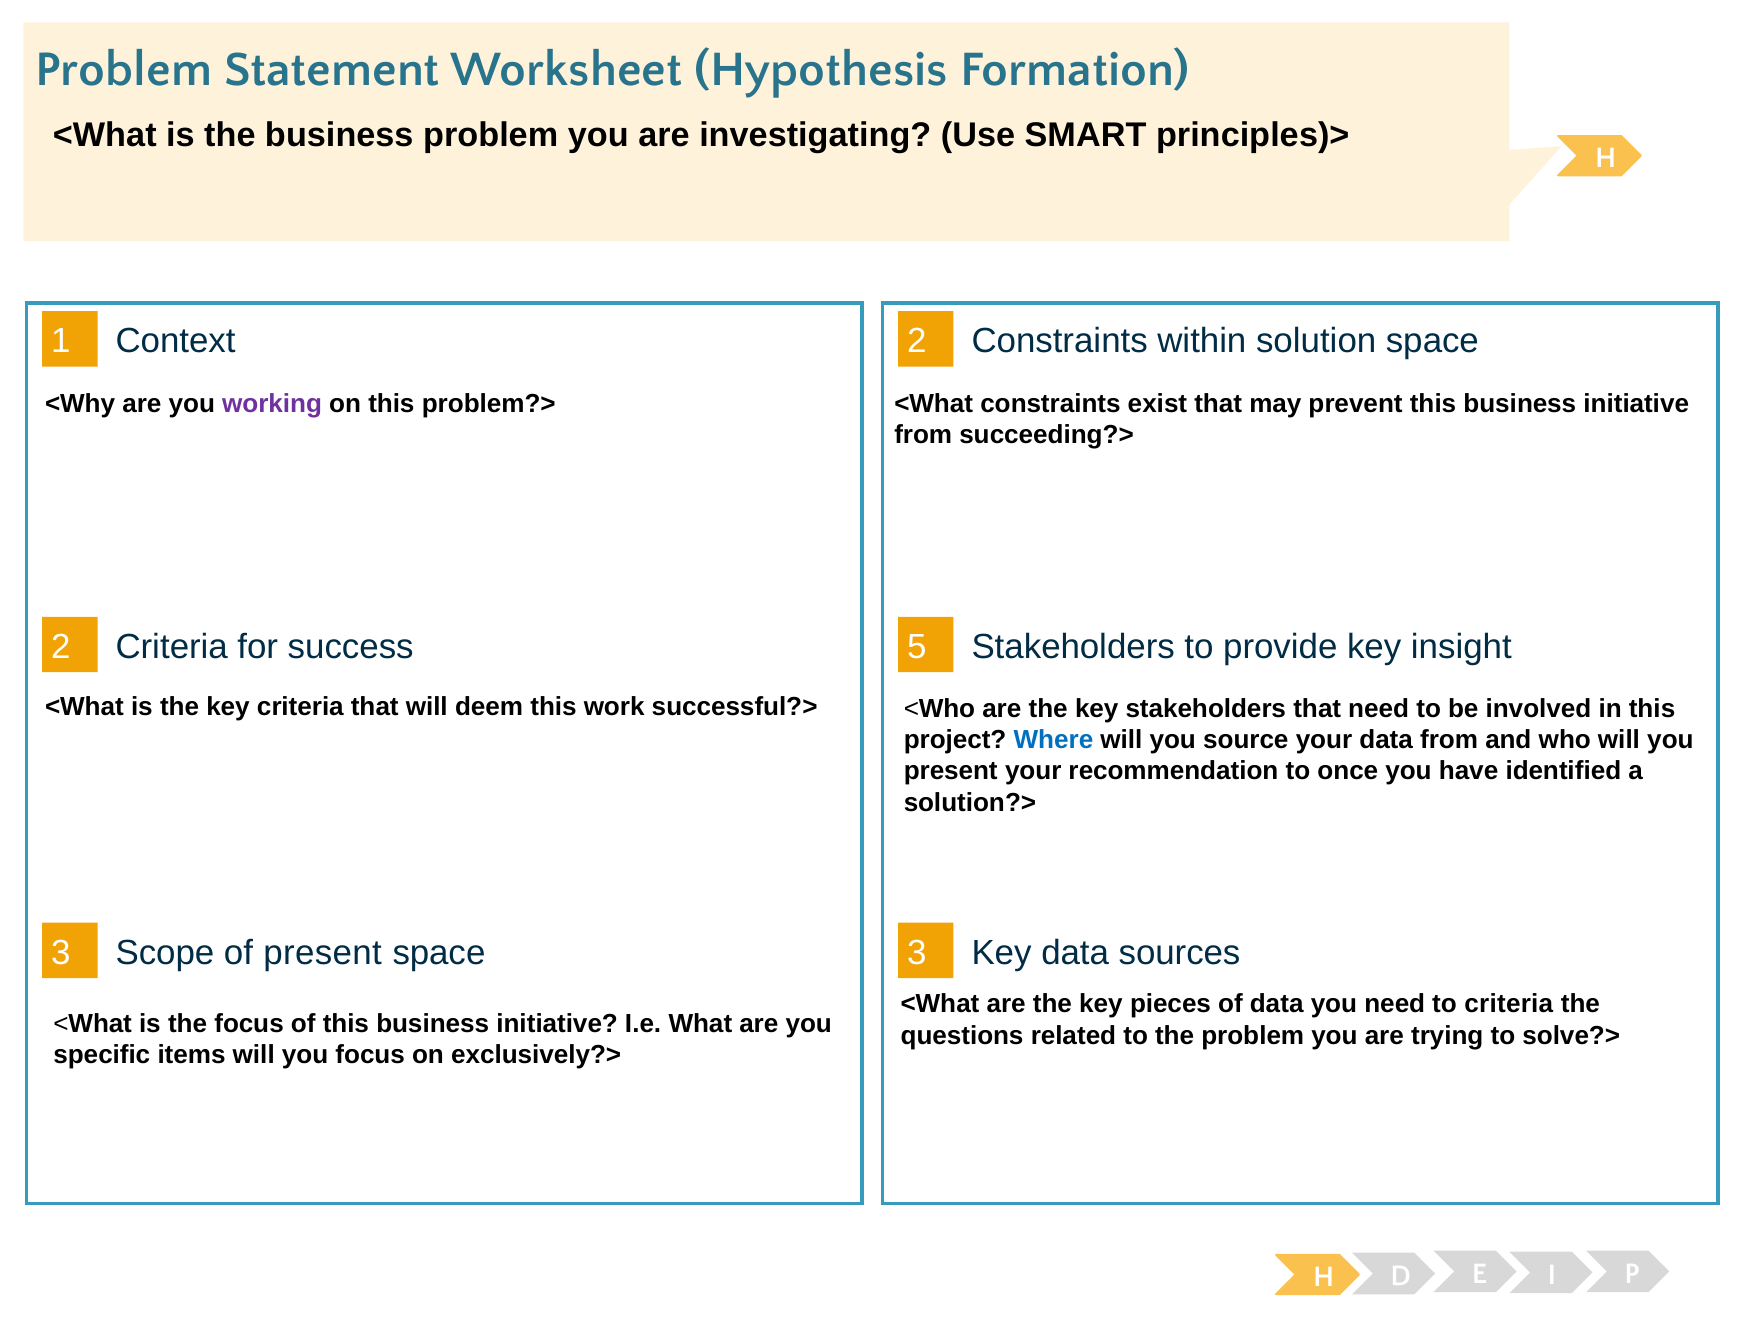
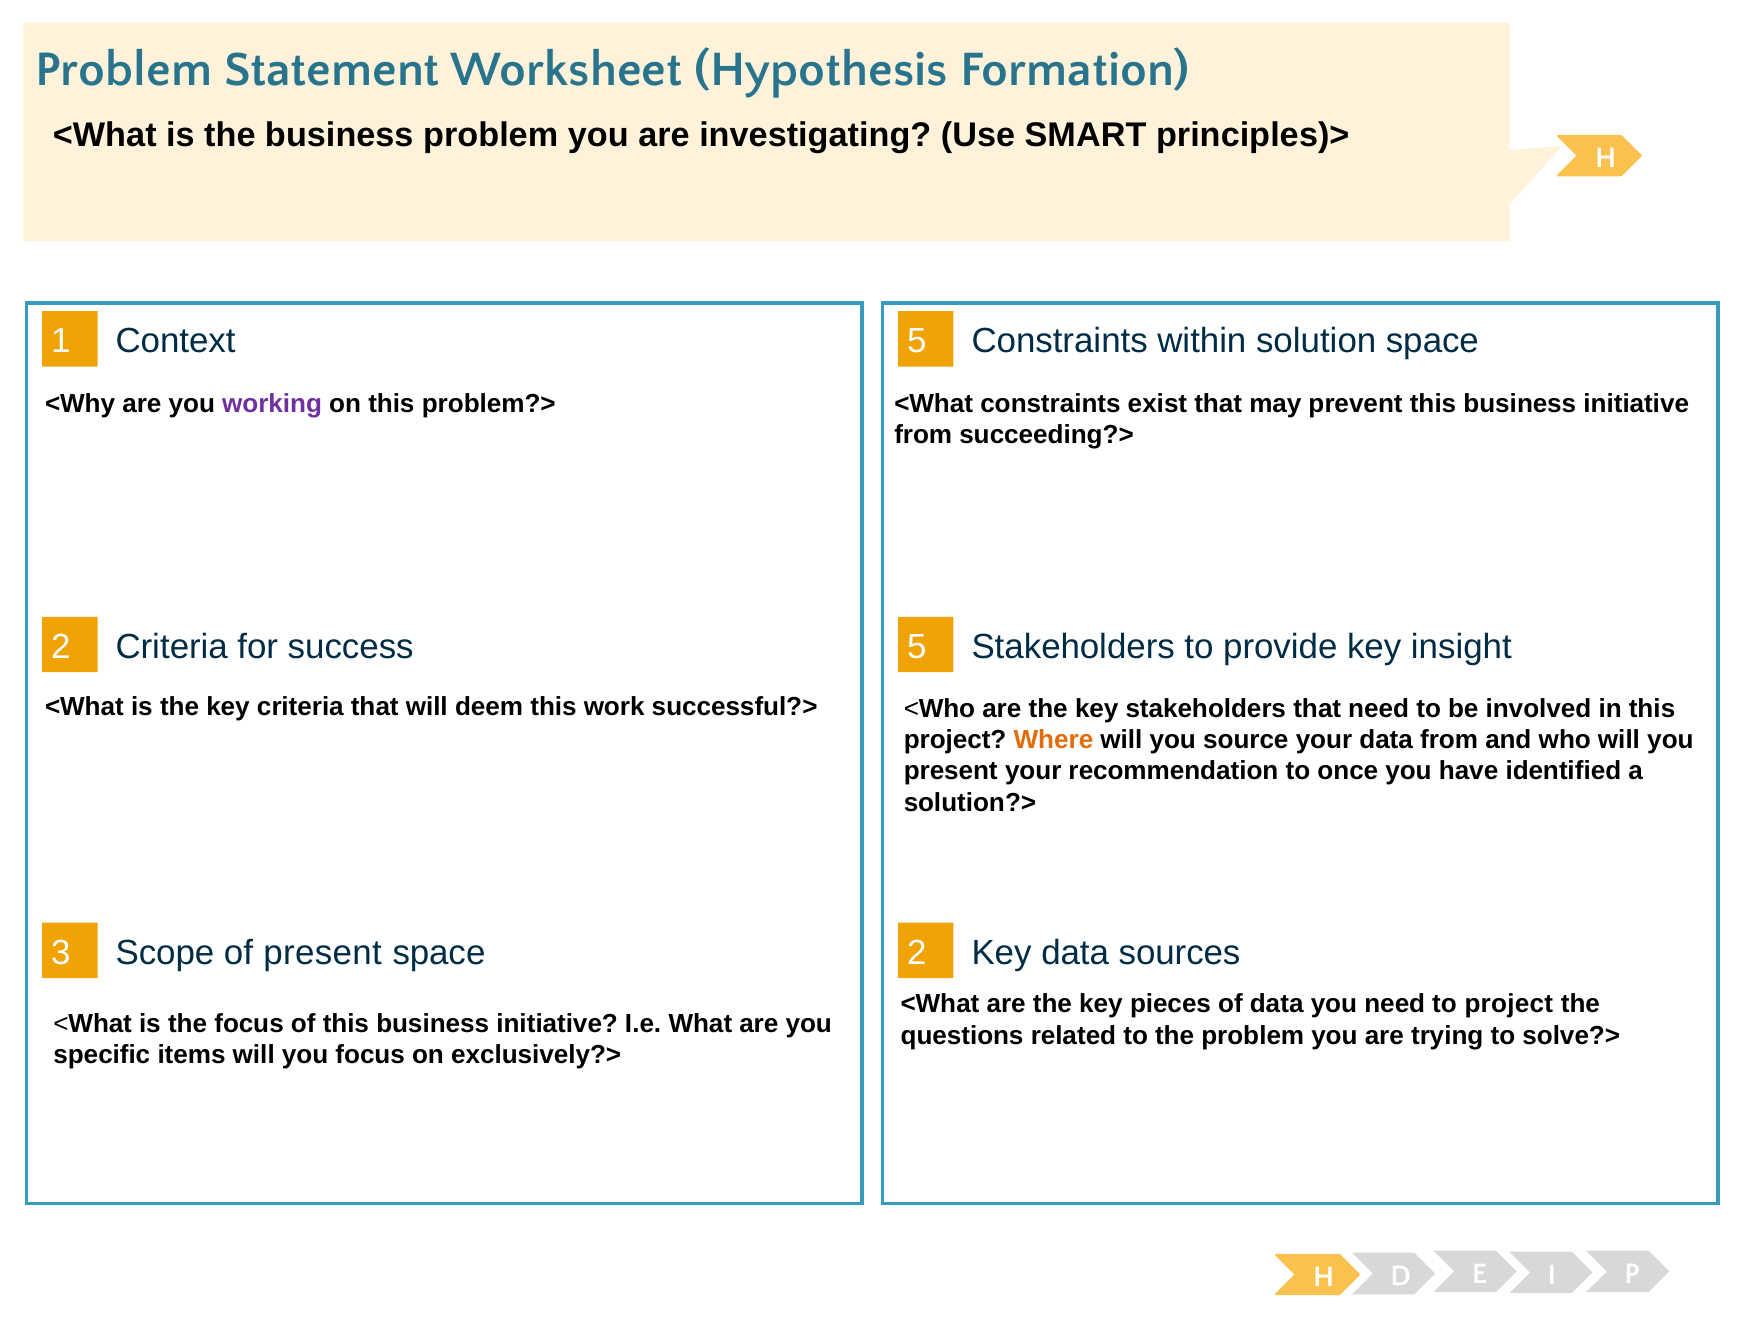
1 2: 2 -> 5
Where colour: blue -> orange
3 3: 3 -> 2
to criteria: criteria -> project
